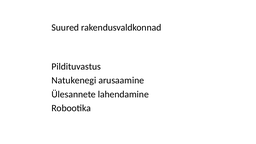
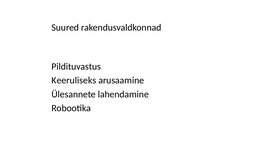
Natukenegi: Natukenegi -> Keeruliseks
